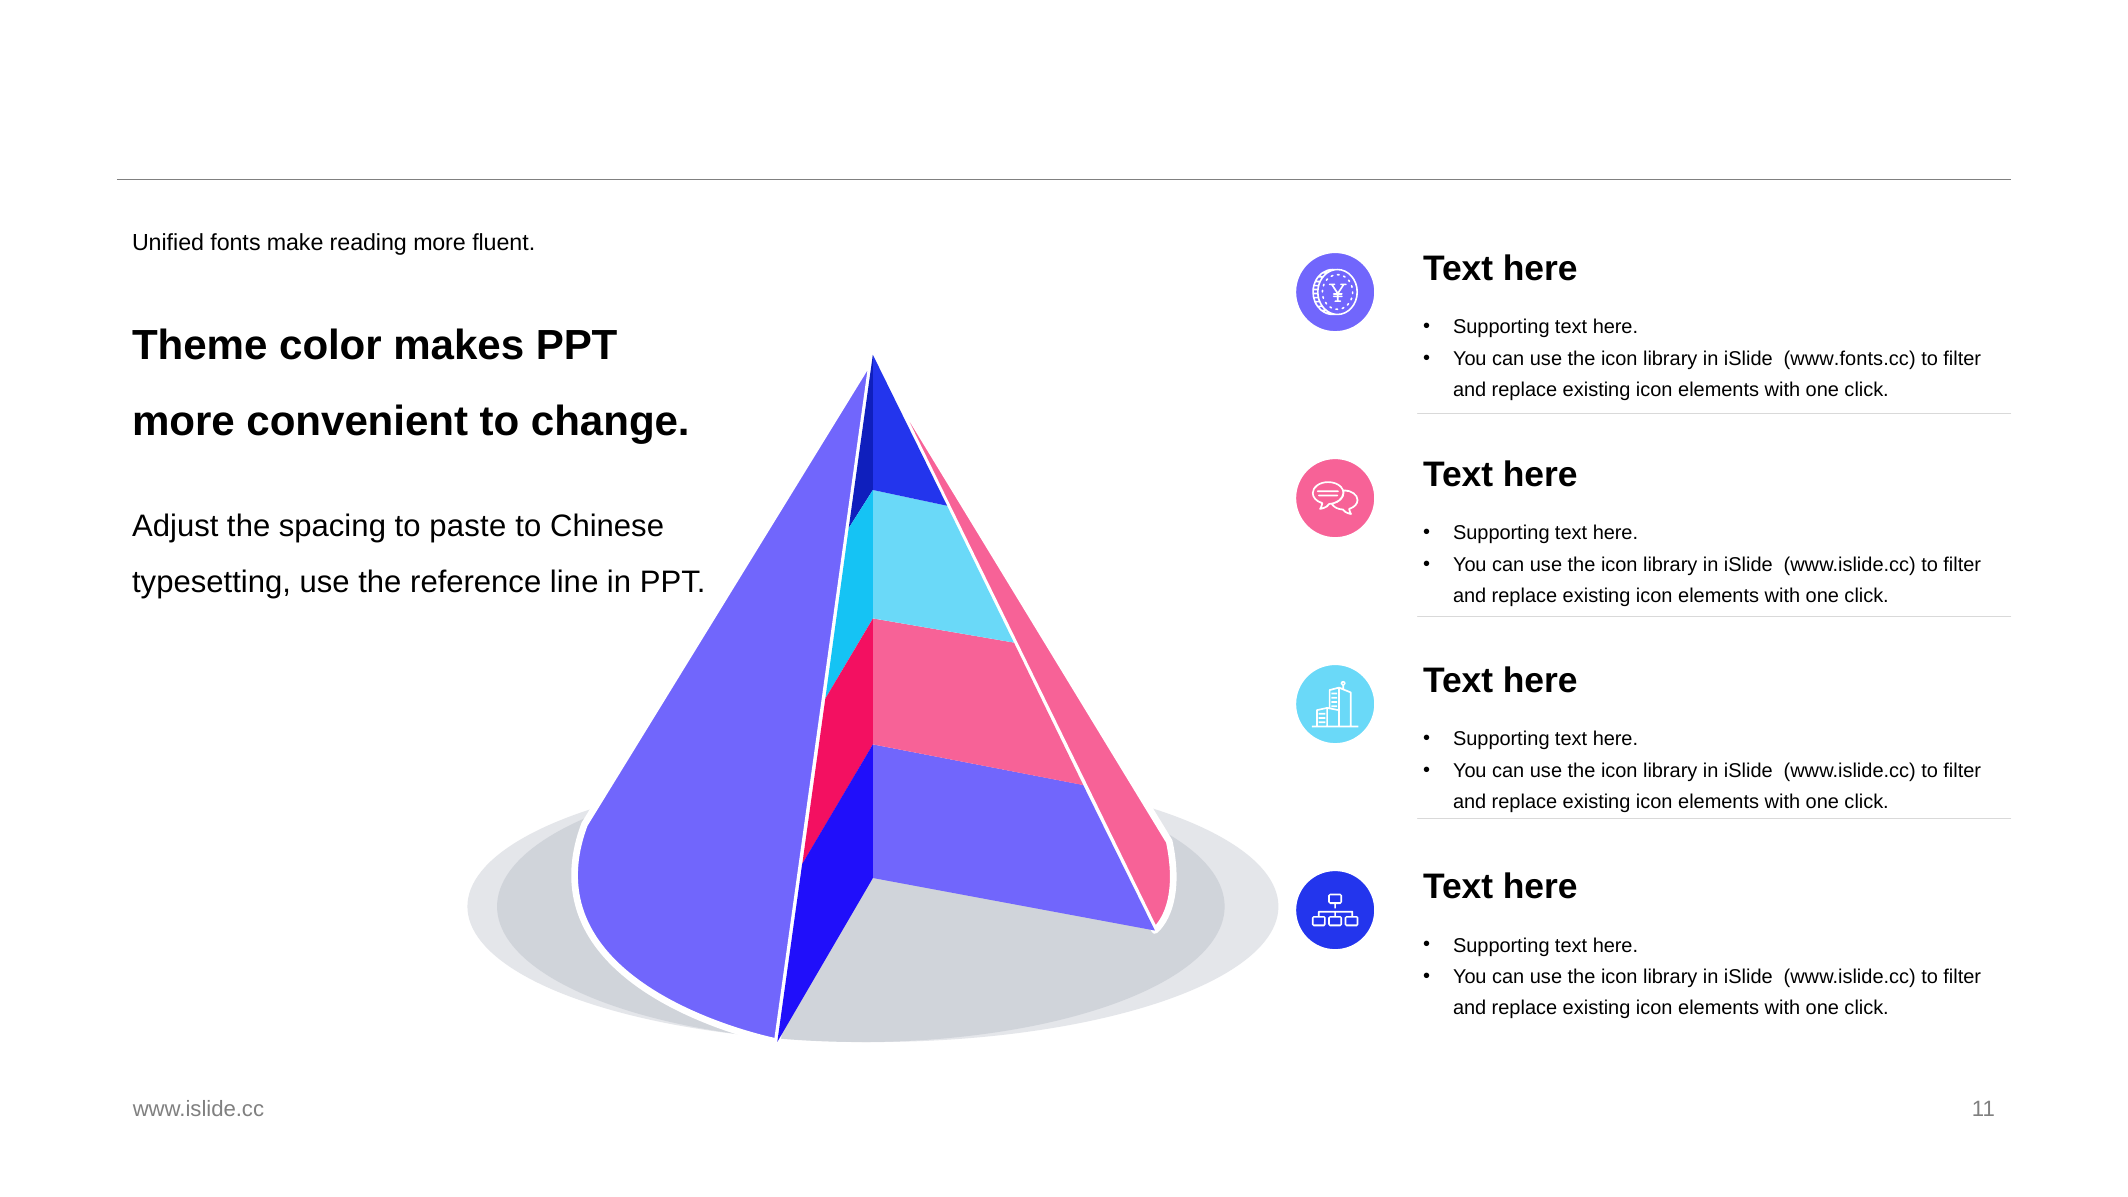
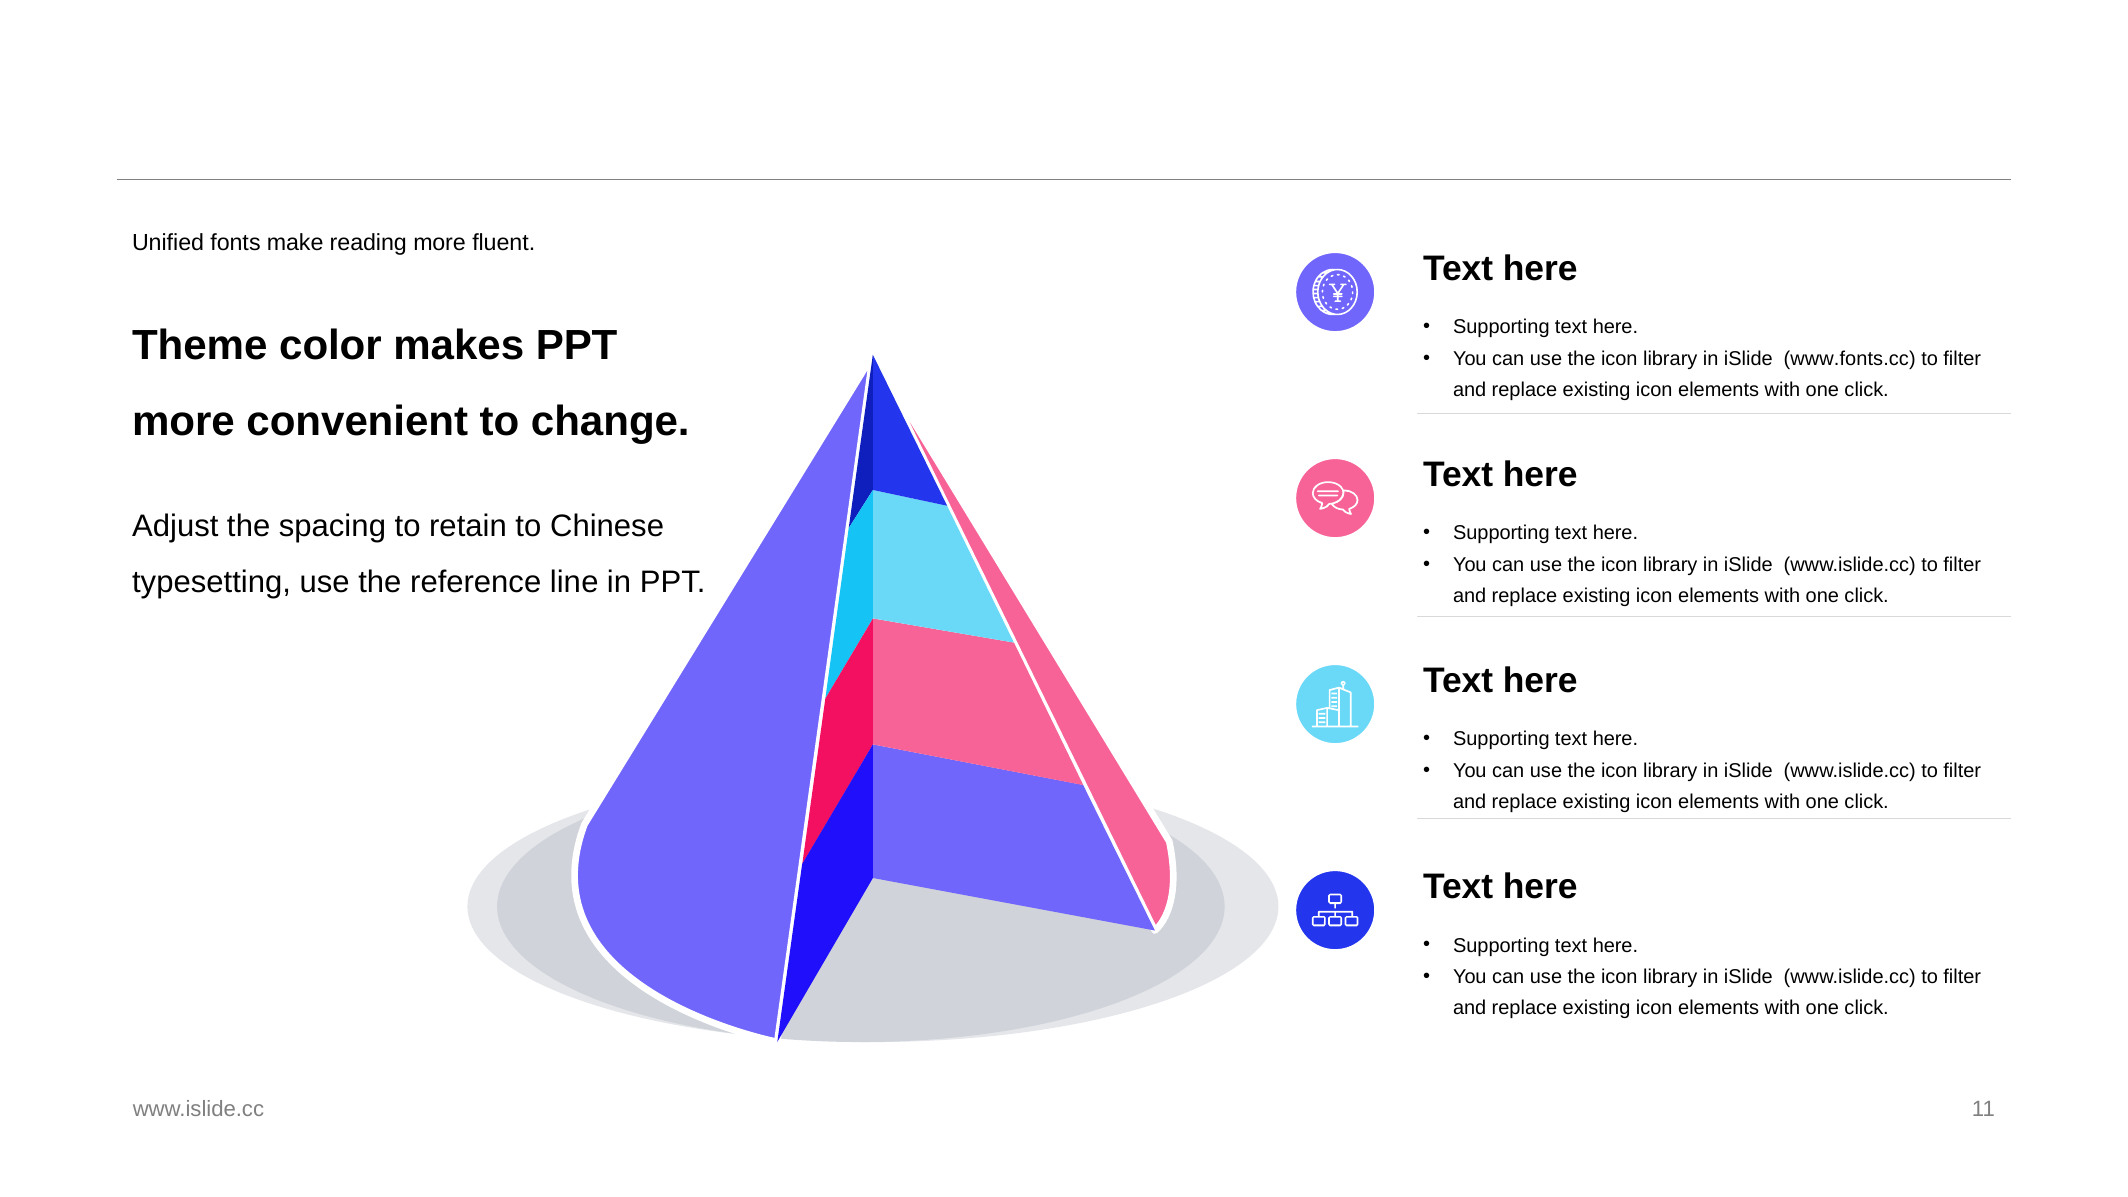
paste: paste -> retain
